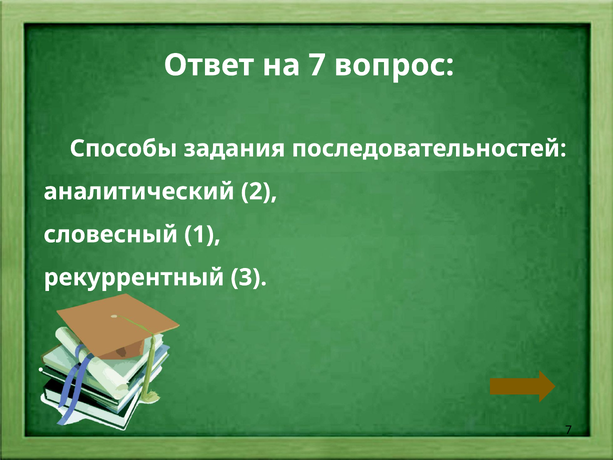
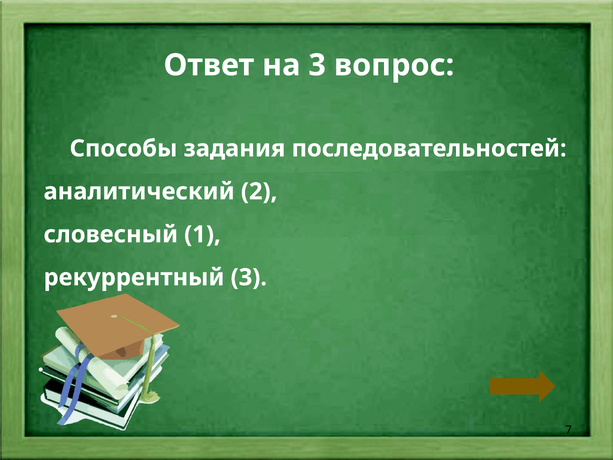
на 7: 7 -> 3
